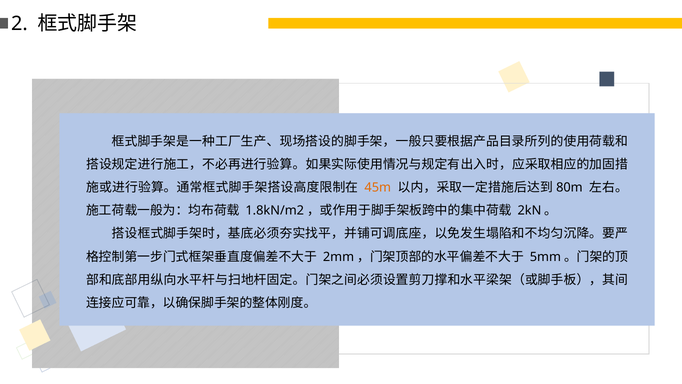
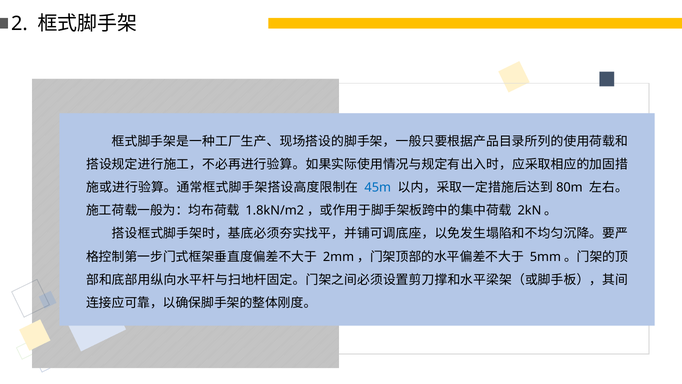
45m colour: orange -> blue
